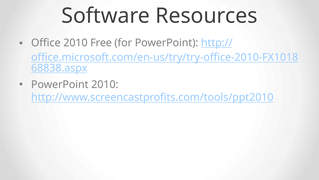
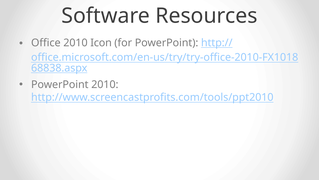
Free: Free -> Icon
